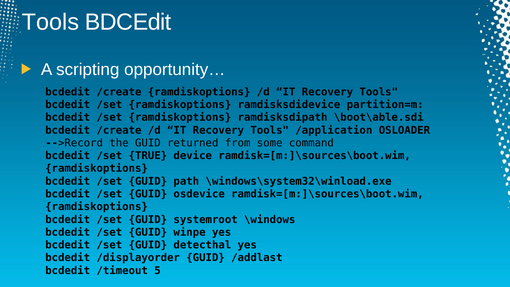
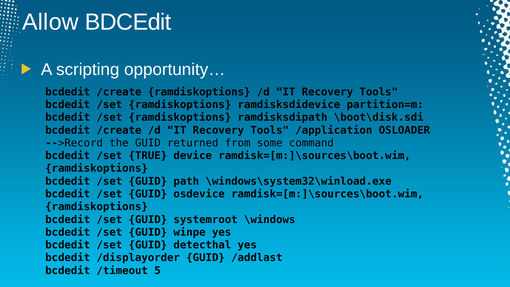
Tools at (51, 22): Tools -> Allow
\boot\able.sdi: \boot\able.sdi -> \boot\disk.sdi
